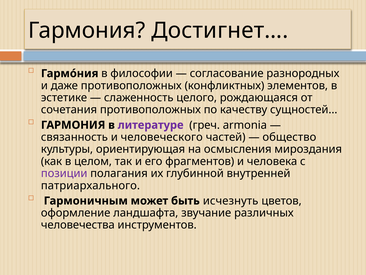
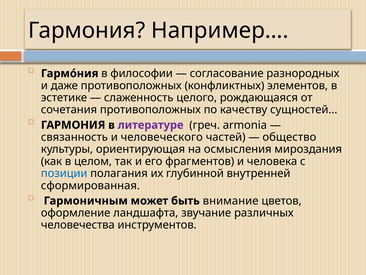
Достигнет…: Достигнет… -> Например…
позиции colour: purple -> blue
патриархального: патриархального -> сформированная
исчезнуть: исчезнуть -> внимание
